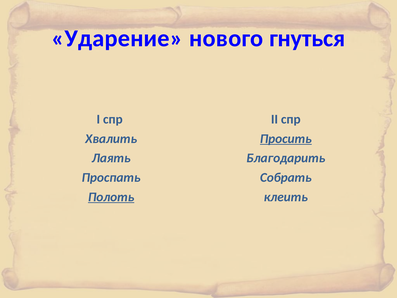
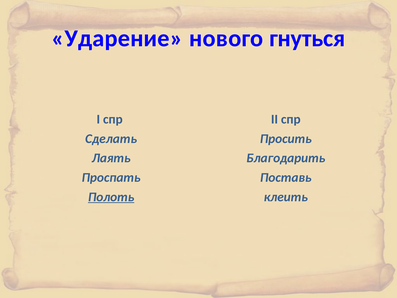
Хвалить: Хвалить -> Сделать
Просить underline: present -> none
Собрать: Собрать -> Поставь
